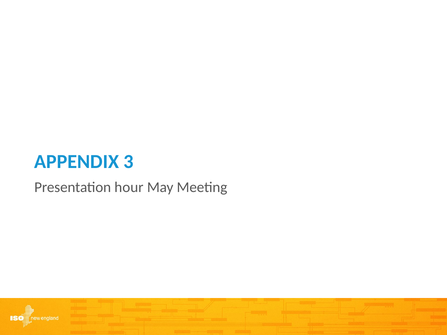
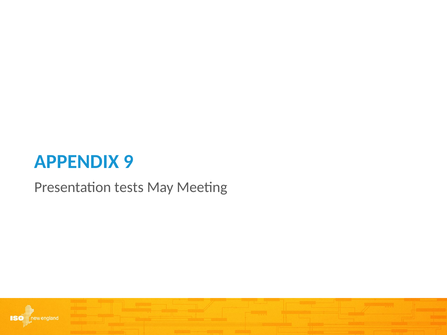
3: 3 -> 9
hour: hour -> tests
